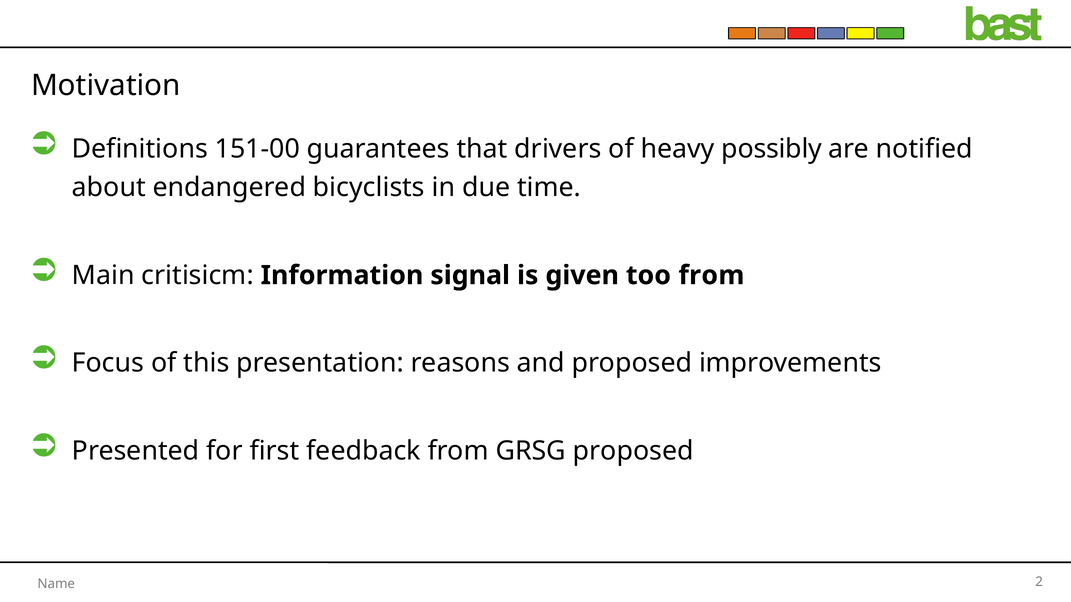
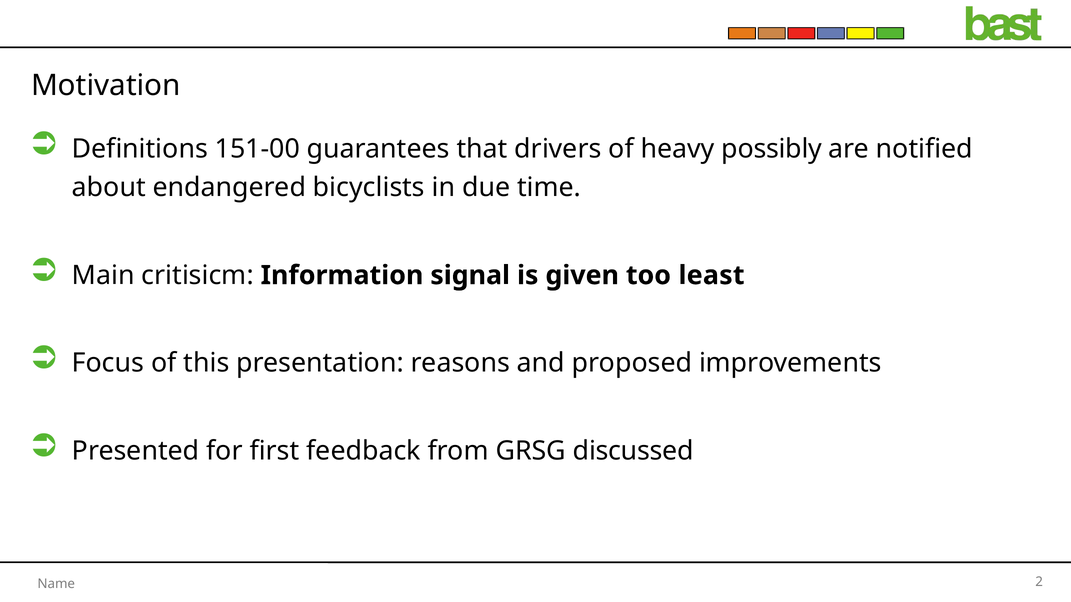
too from: from -> least
GRSG proposed: proposed -> discussed
